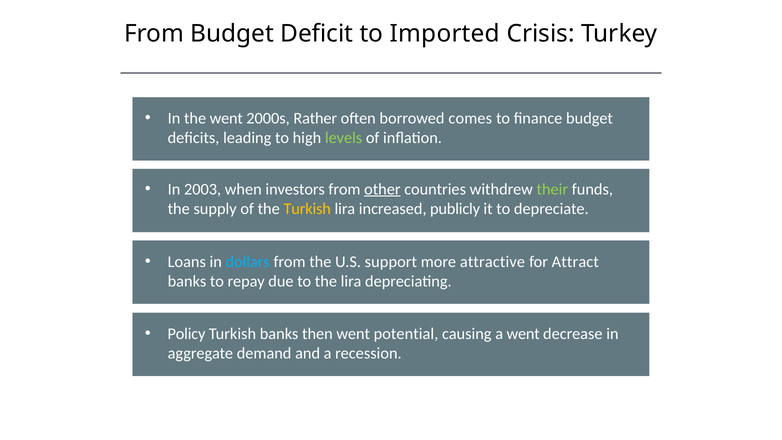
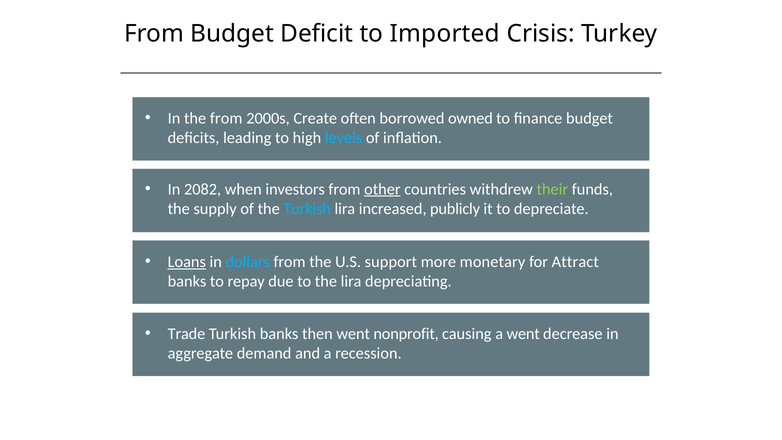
the went: went -> from
Rather: Rather -> Create
comes: comes -> owned
levels colour: light green -> light blue
2003: 2003 -> 2082
Turkish at (307, 209) colour: yellow -> light blue
Loans underline: none -> present
attractive: attractive -> monetary
Policy: Policy -> Trade
potential: potential -> nonprofit
